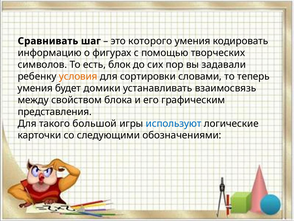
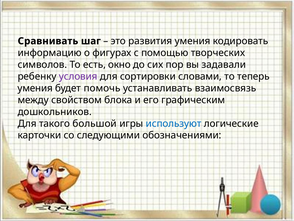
которого: которого -> развития
блок: блок -> окно
условия colour: orange -> purple
домики: домики -> помочь
представления: представления -> дошкольников
